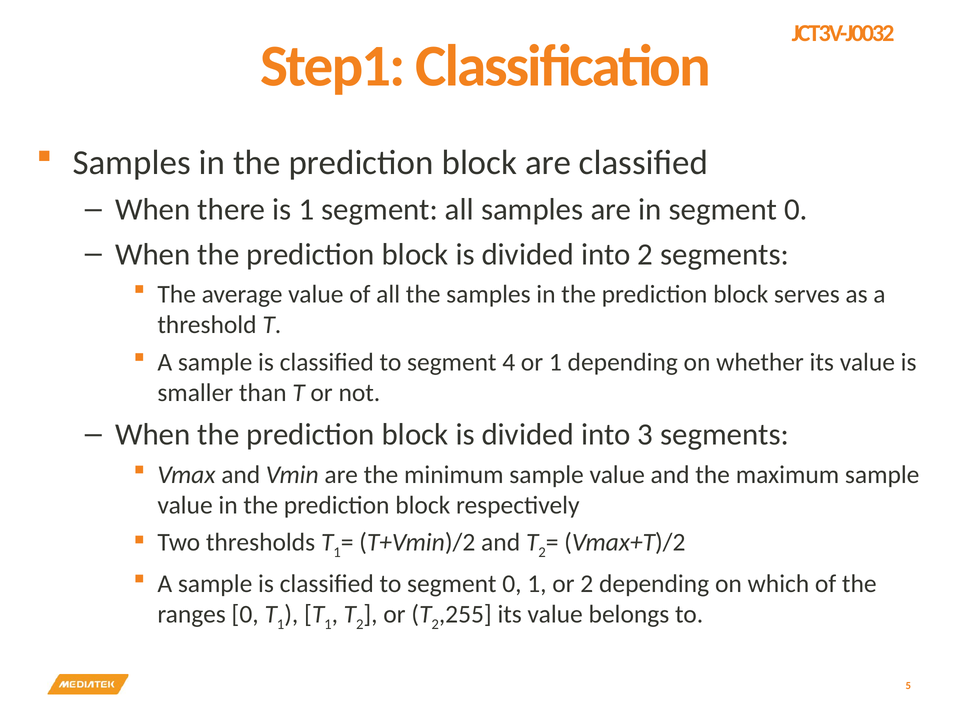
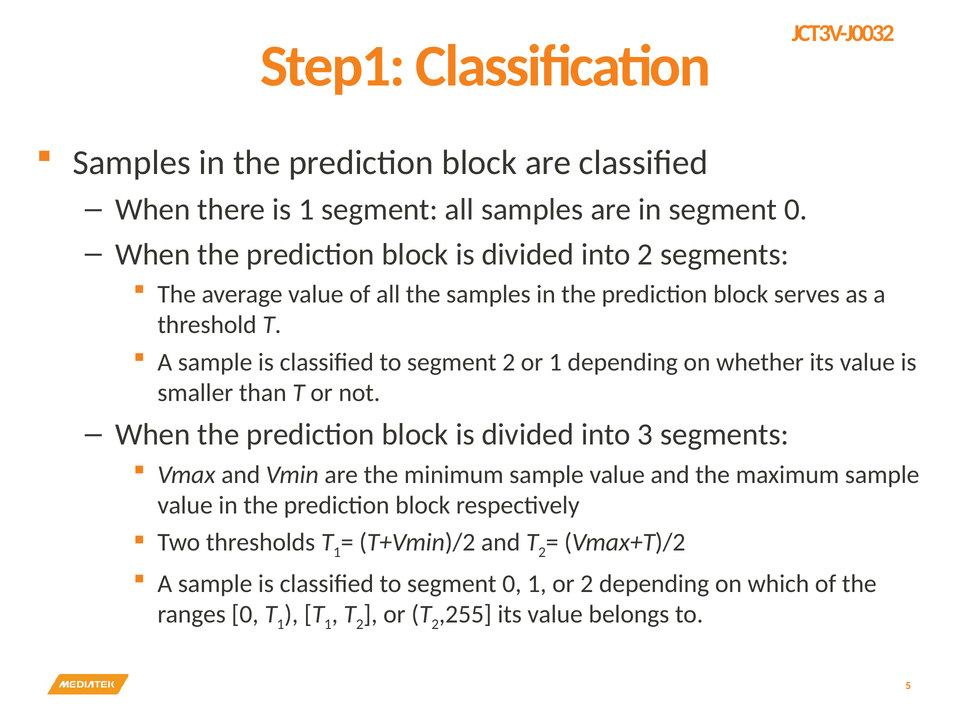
segment 4: 4 -> 2
